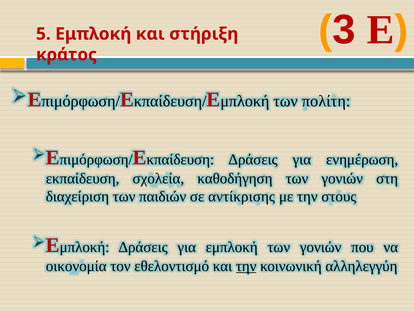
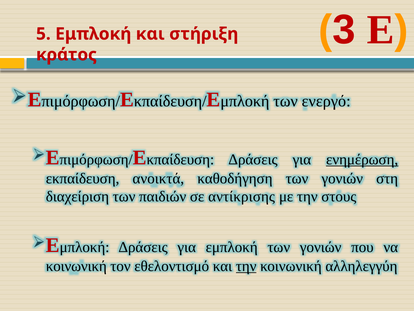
πολίτη: πολίτη -> ενεργό
ενημέρωση underline: none -> present
σχολεία: σχολεία -> ανοικτά
οικονομία at (76, 266): οικονομία -> κοινωνική
